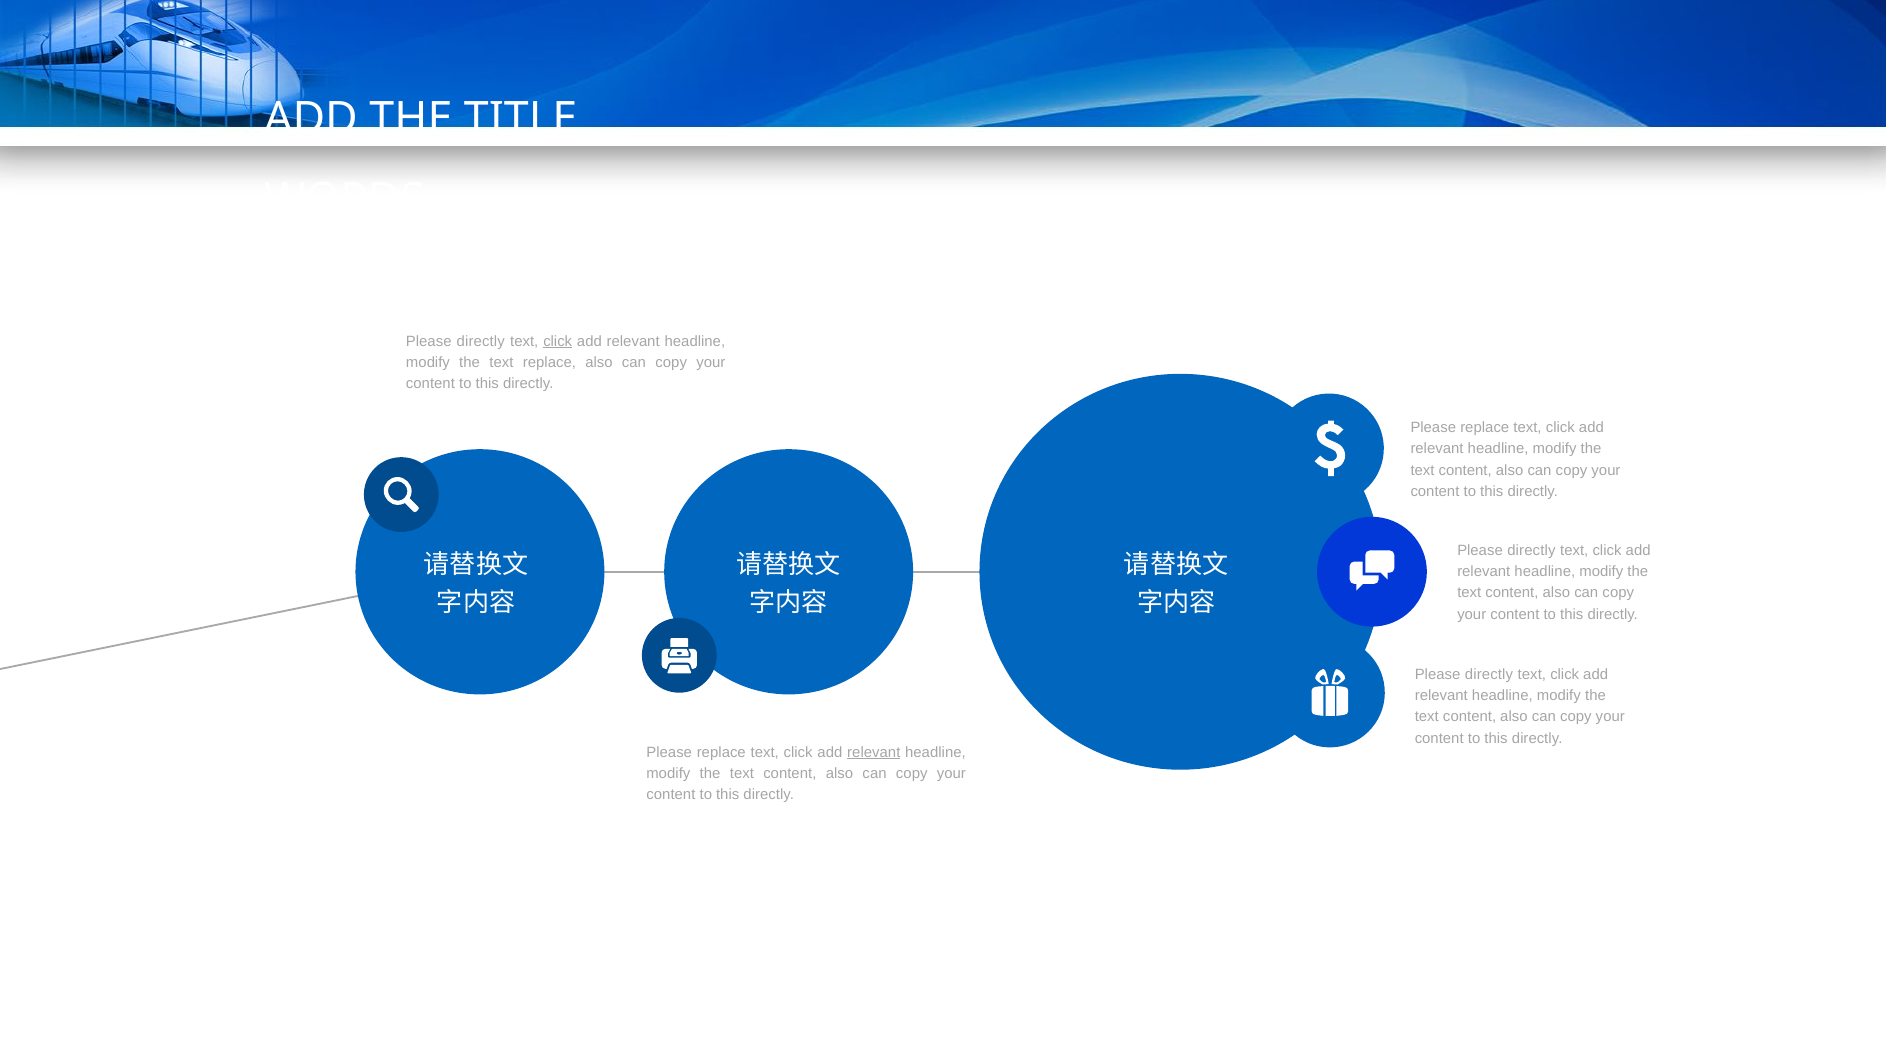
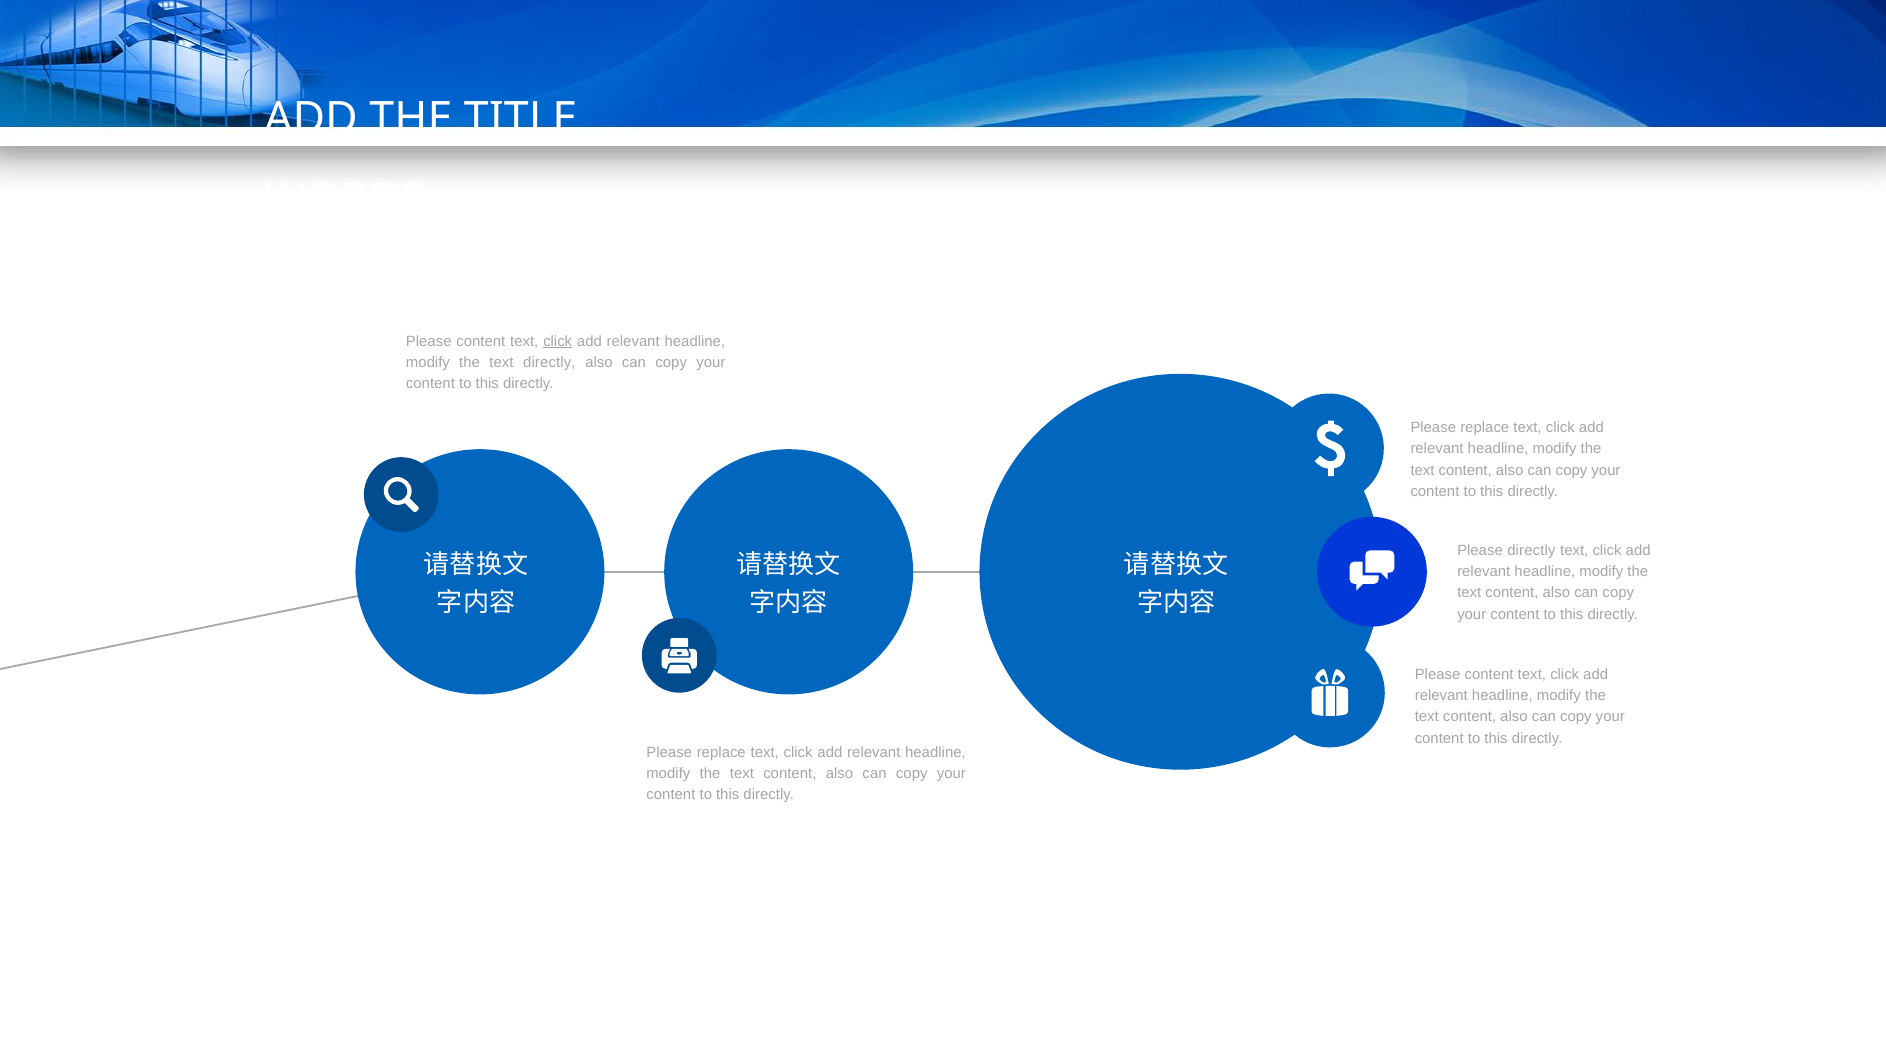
directly at (481, 341): directly -> content
text replace: replace -> directly
directly at (1489, 674): directly -> content
relevant at (874, 752) underline: present -> none
